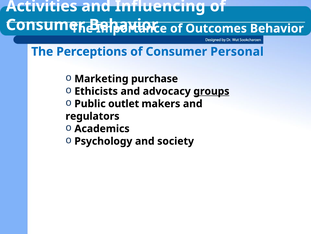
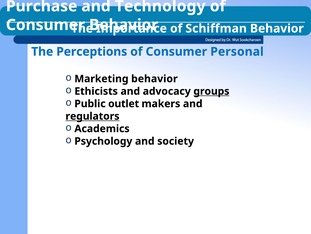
Activities: Activities -> Purchase
Influencing: Influencing -> Technology
Outcomes: Outcomes -> Schiffman
Marketing purchase: purchase -> behavior
regulators underline: none -> present
